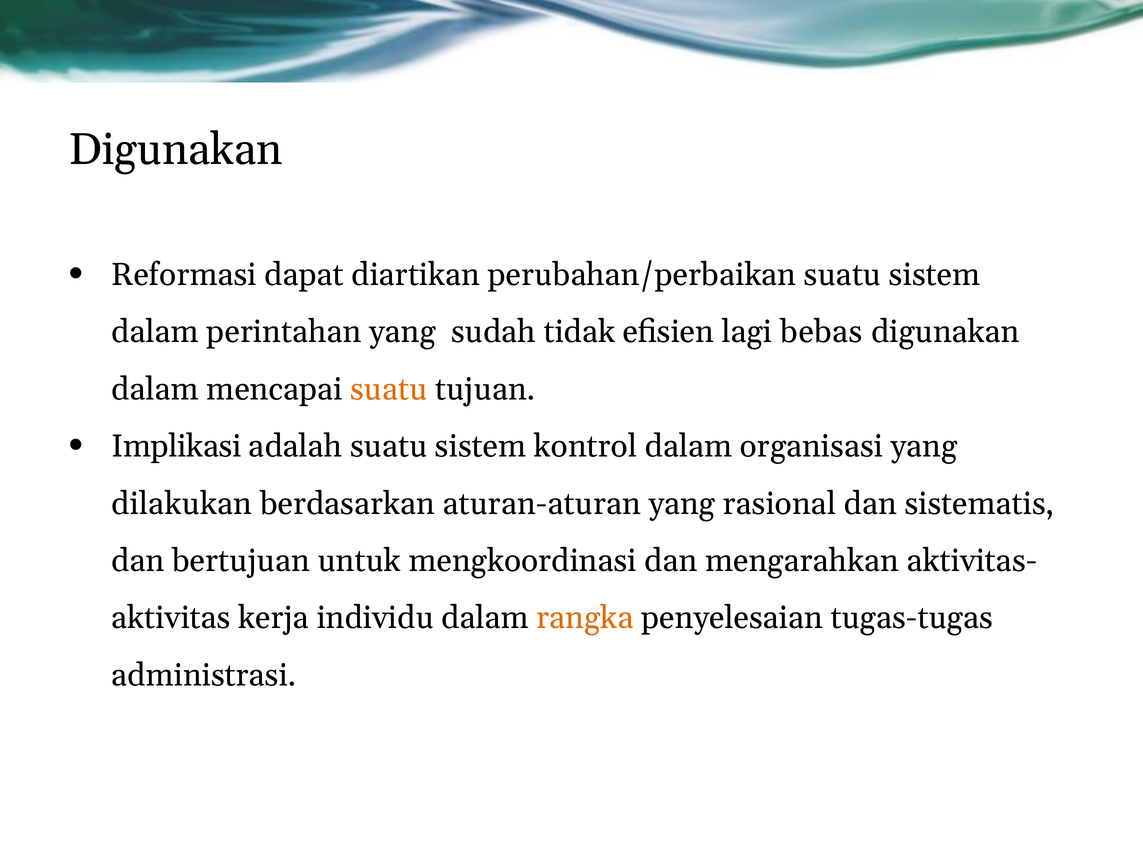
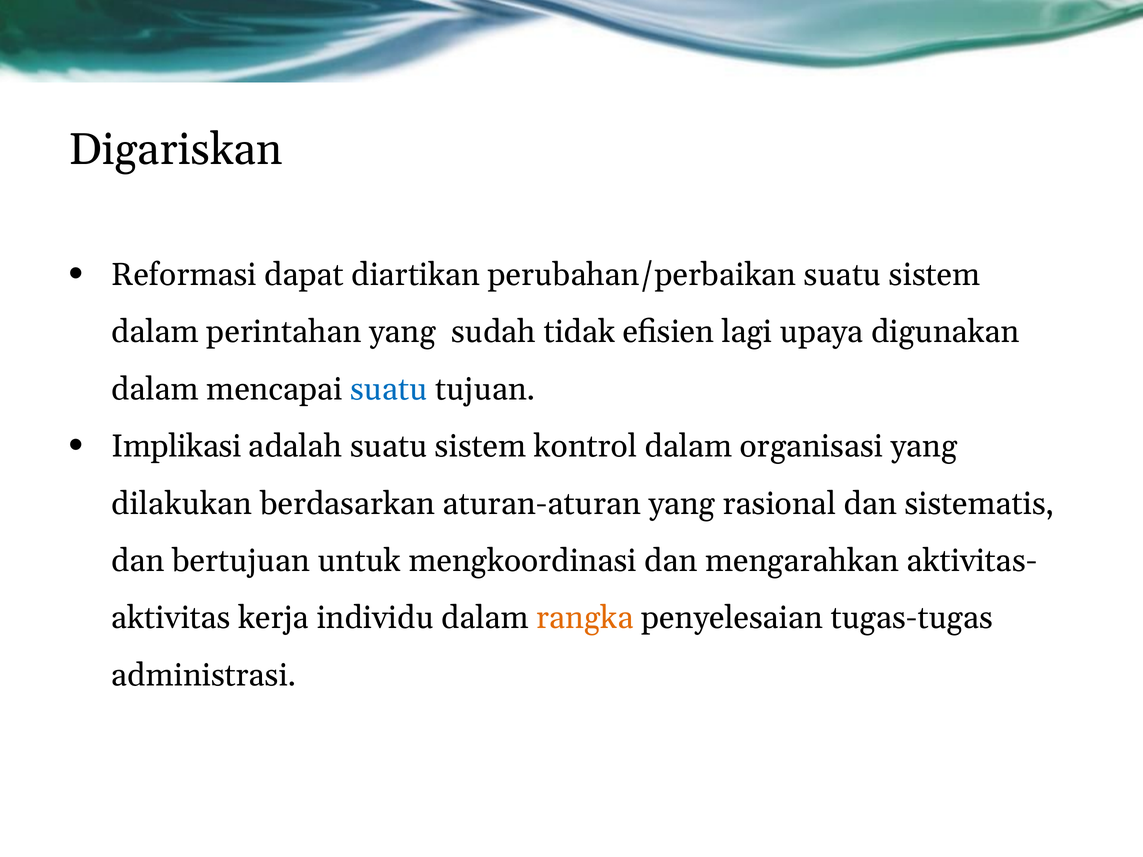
Digunakan at (176, 150): Digunakan -> Digariskan
bebas: bebas -> upaya
suatu at (389, 389) colour: orange -> blue
